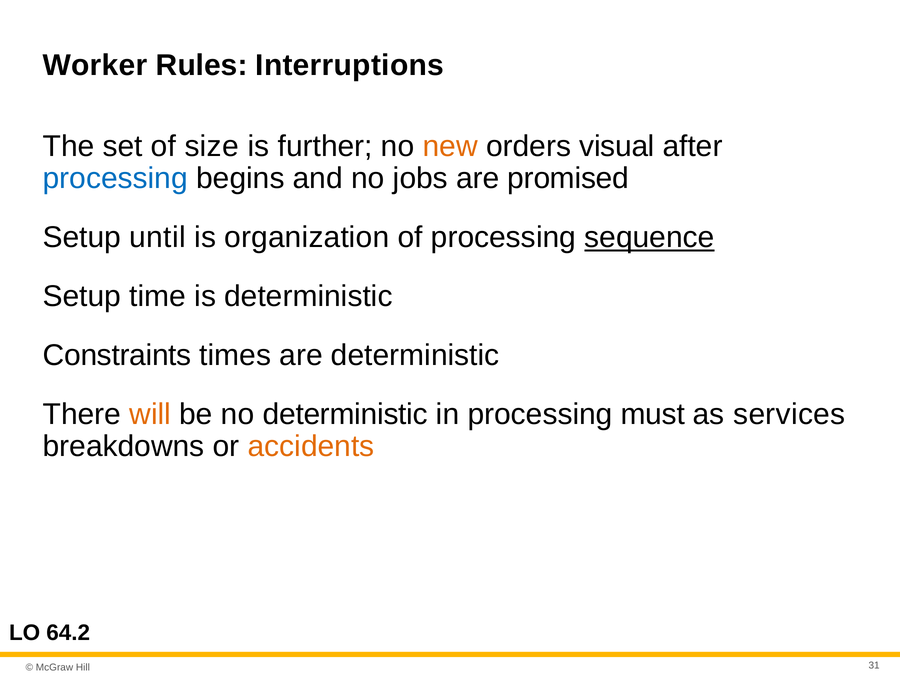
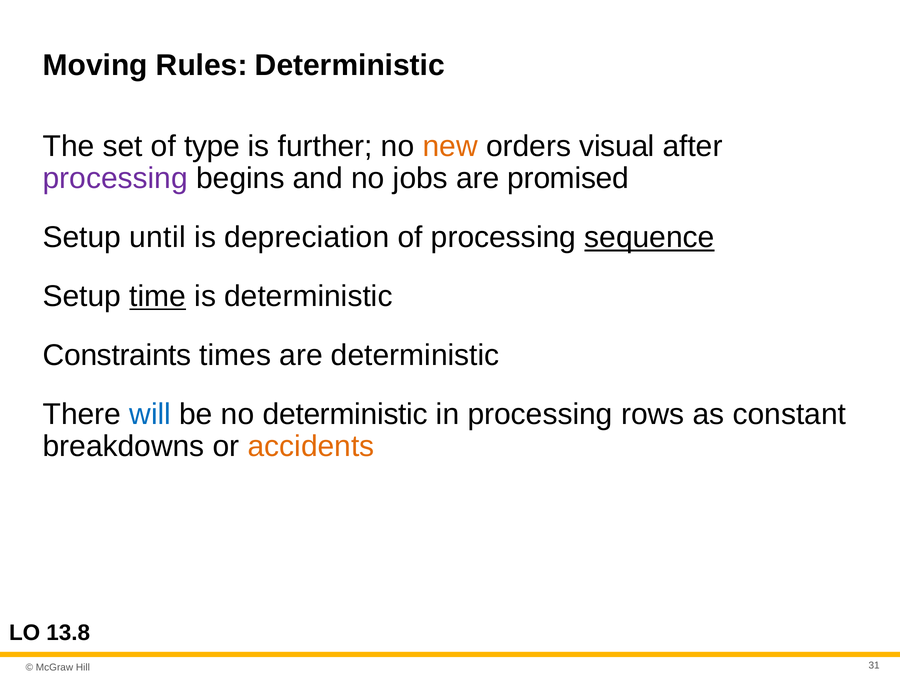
Worker: Worker -> Moving
Rules Interruptions: Interruptions -> Deterministic
size: size -> type
processing at (115, 179) colour: blue -> purple
organization: organization -> depreciation
time underline: none -> present
will colour: orange -> blue
must: must -> rows
services: services -> constant
64.2: 64.2 -> 13.8
